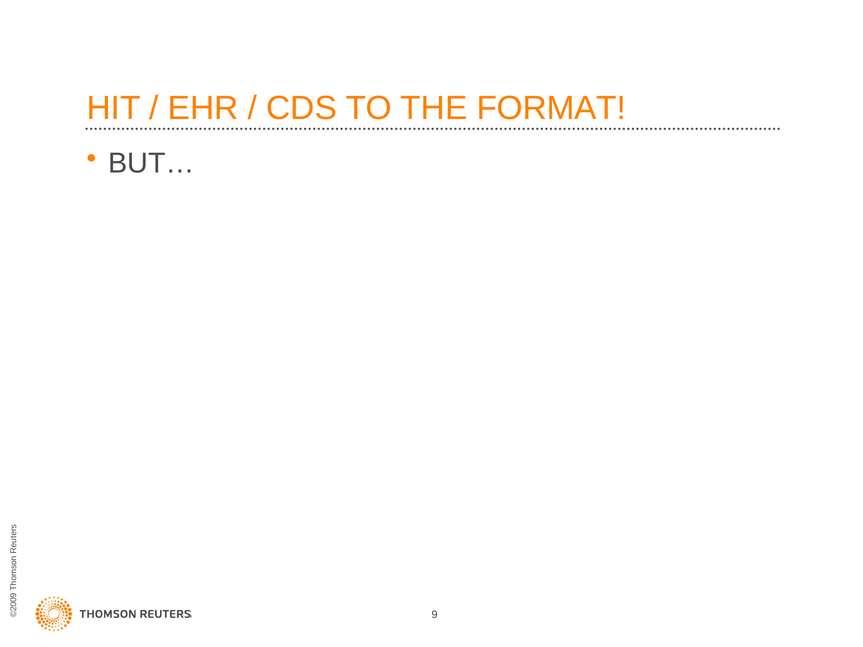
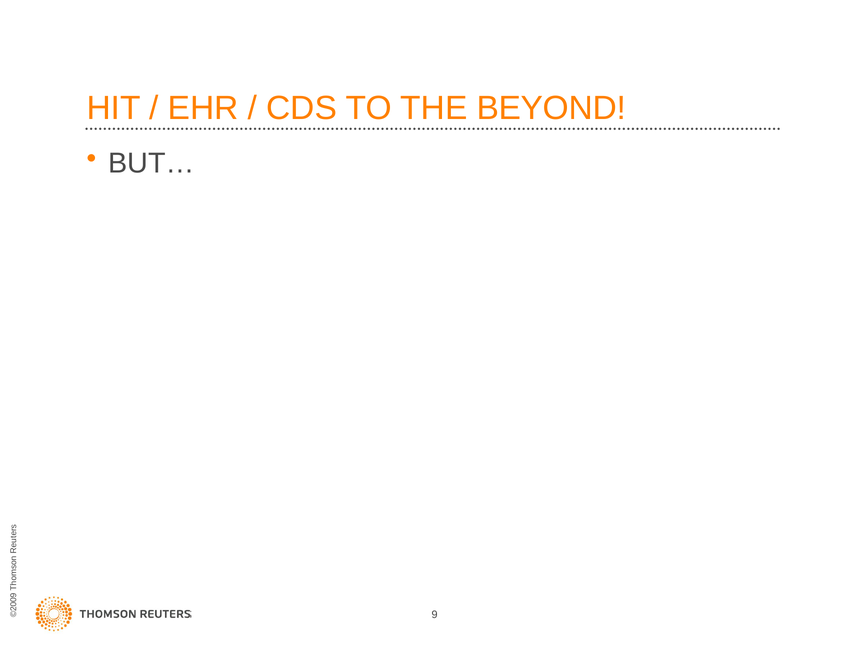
FORMAT: FORMAT -> BEYOND
